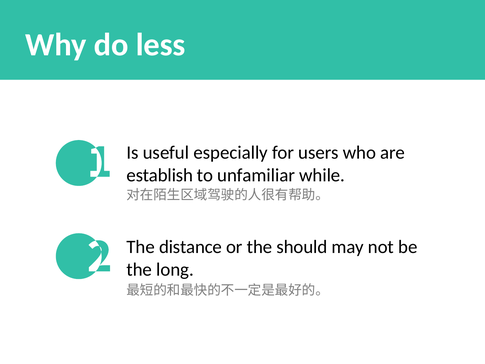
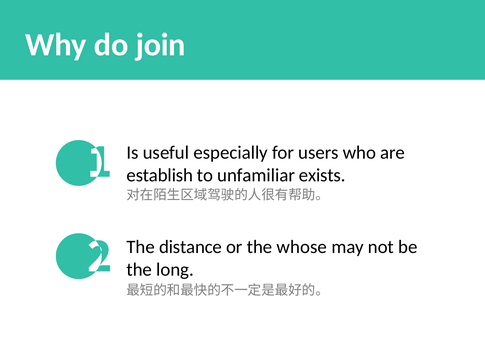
less: less -> join
while: while -> exists
should: should -> whose
